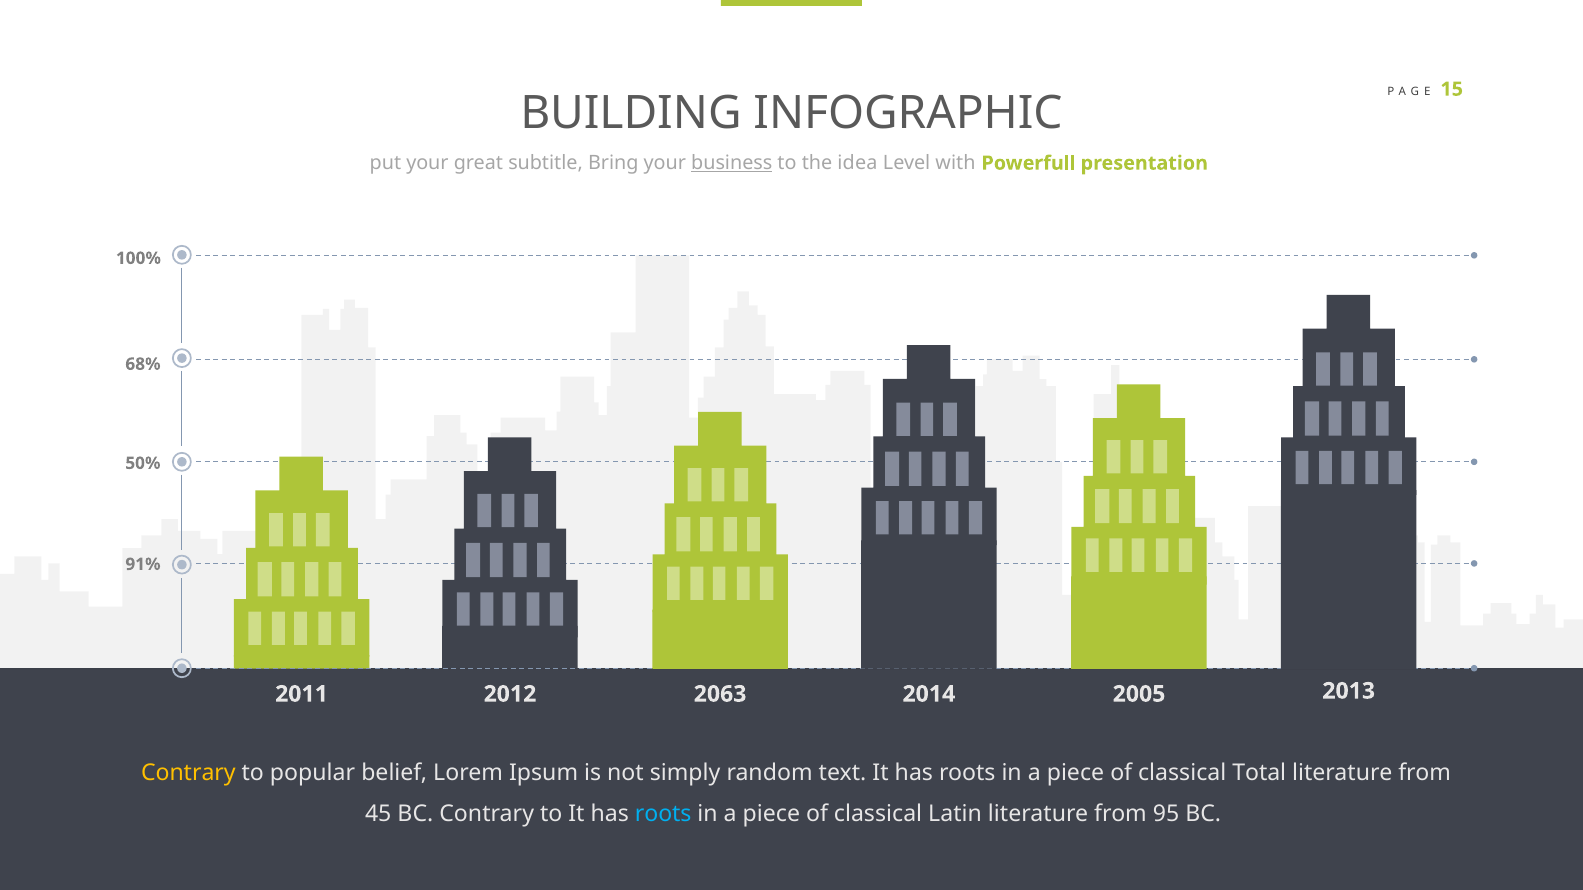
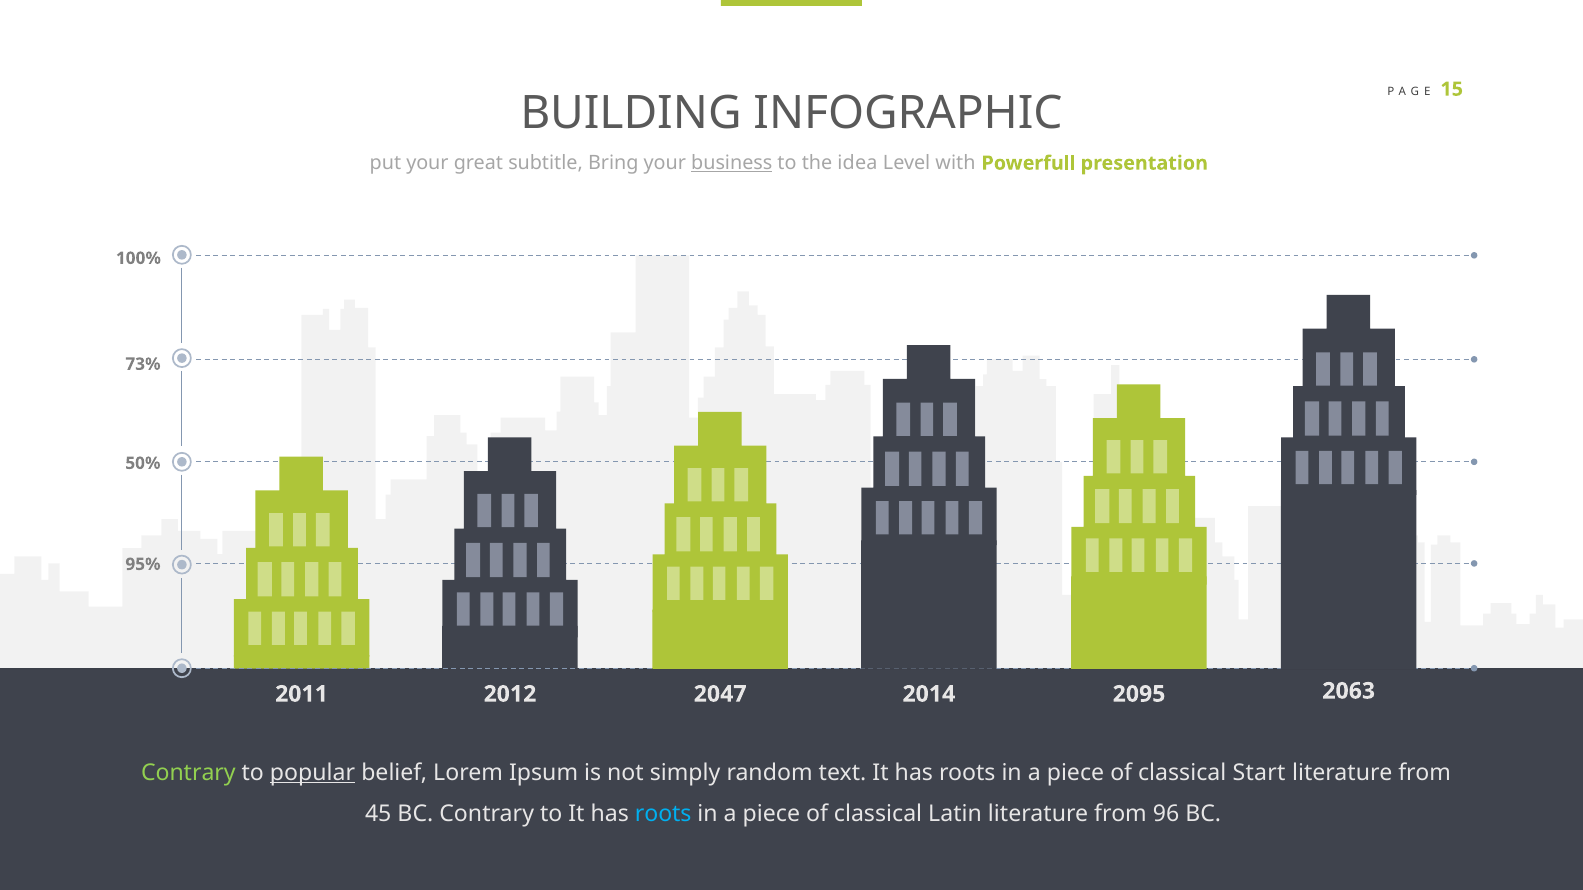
68%: 68% -> 73%
91%: 91% -> 95%
2013: 2013 -> 2063
2063: 2063 -> 2047
2005: 2005 -> 2095
Contrary at (188, 773) colour: yellow -> light green
popular underline: none -> present
Total: Total -> Start
95: 95 -> 96
